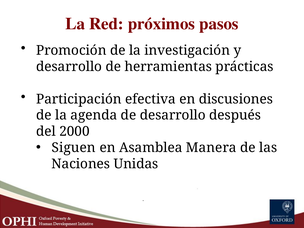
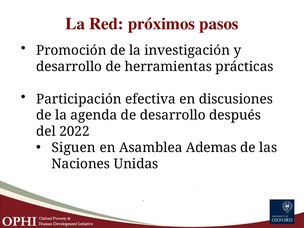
2000: 2000 -> 2022
Manera: Manera -> Ademas
